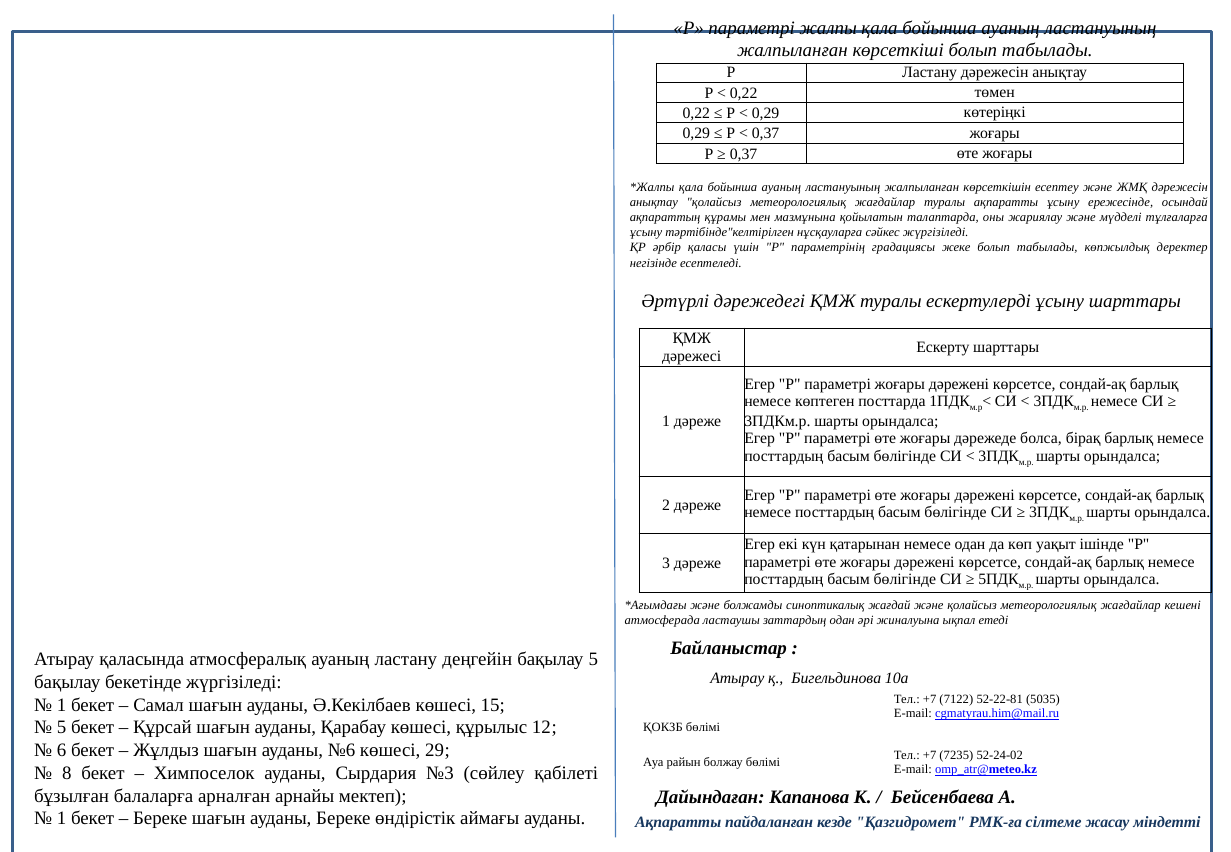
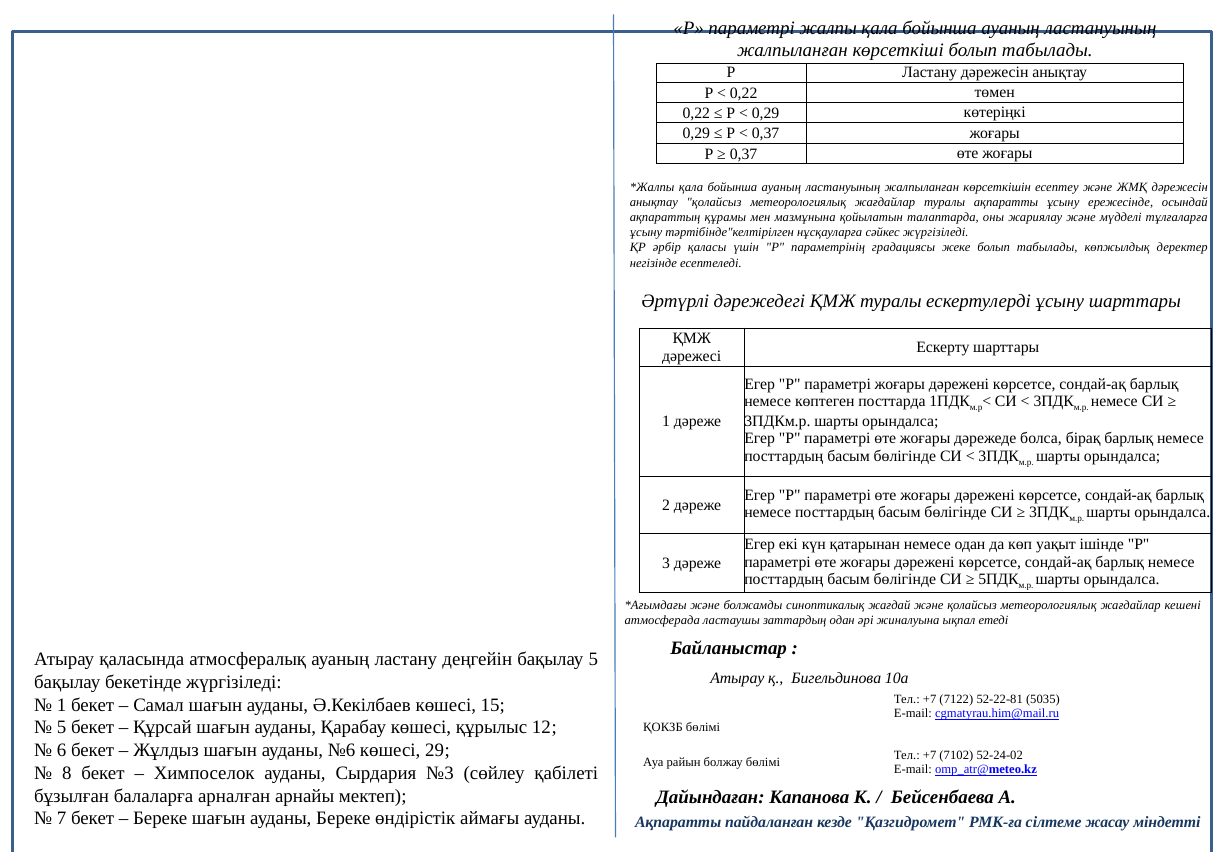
7235: 7235 -> 7102
1 at (62, 819): 1 -> 7
